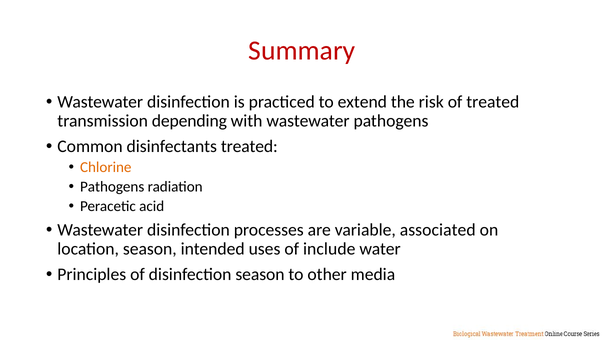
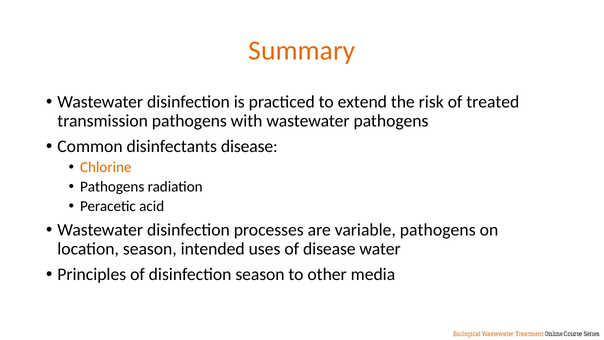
Summary colour: red -> orange
transmission depending: depending -> pathogens
disinfectants treated: treated -> disease
variable associated: associated -> pathogens
of include: include -> disease
